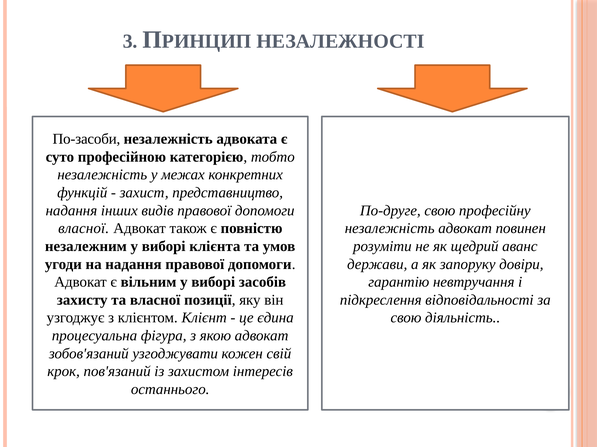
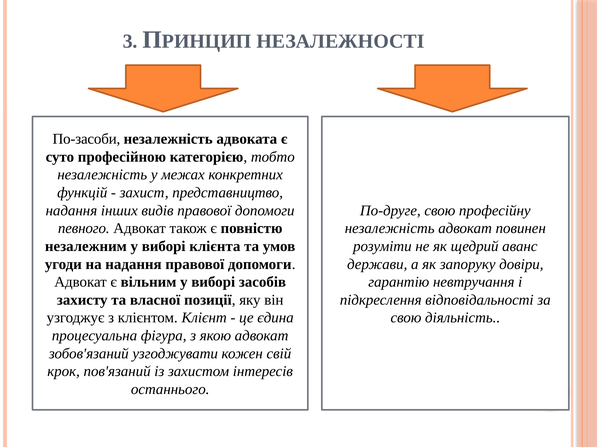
власної at (84, 229): власної -> певного
